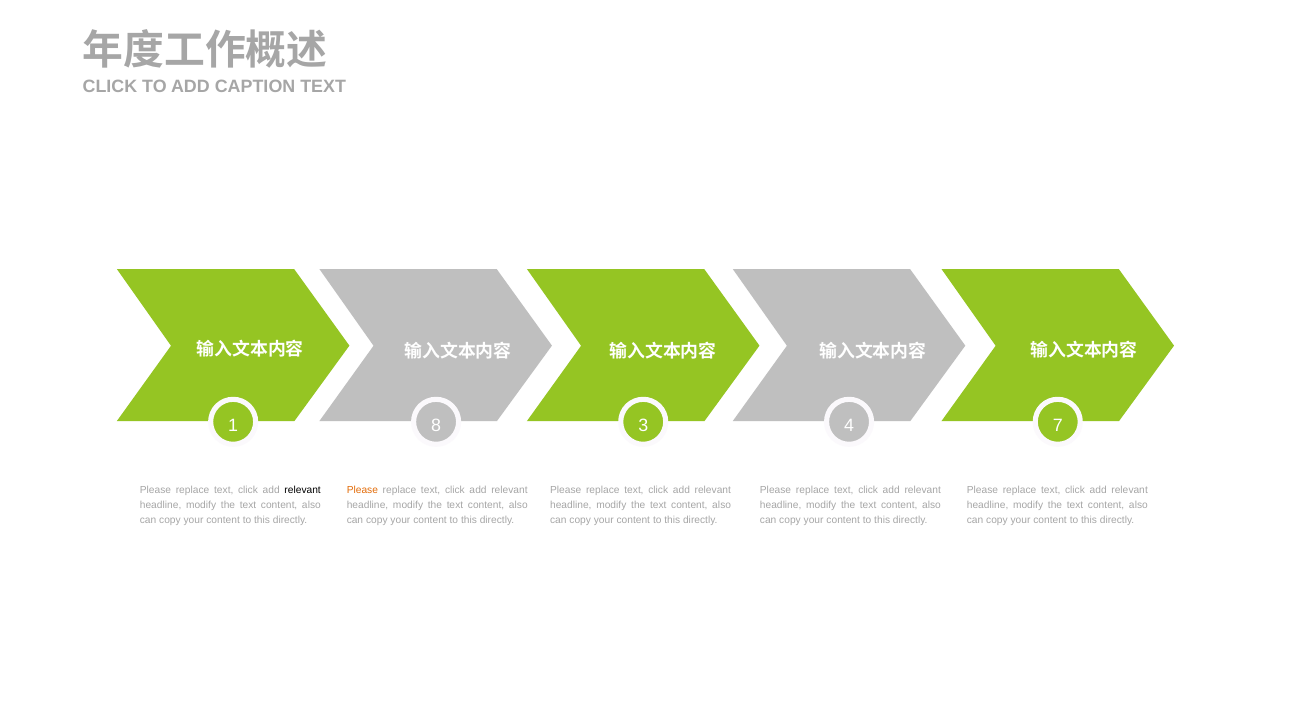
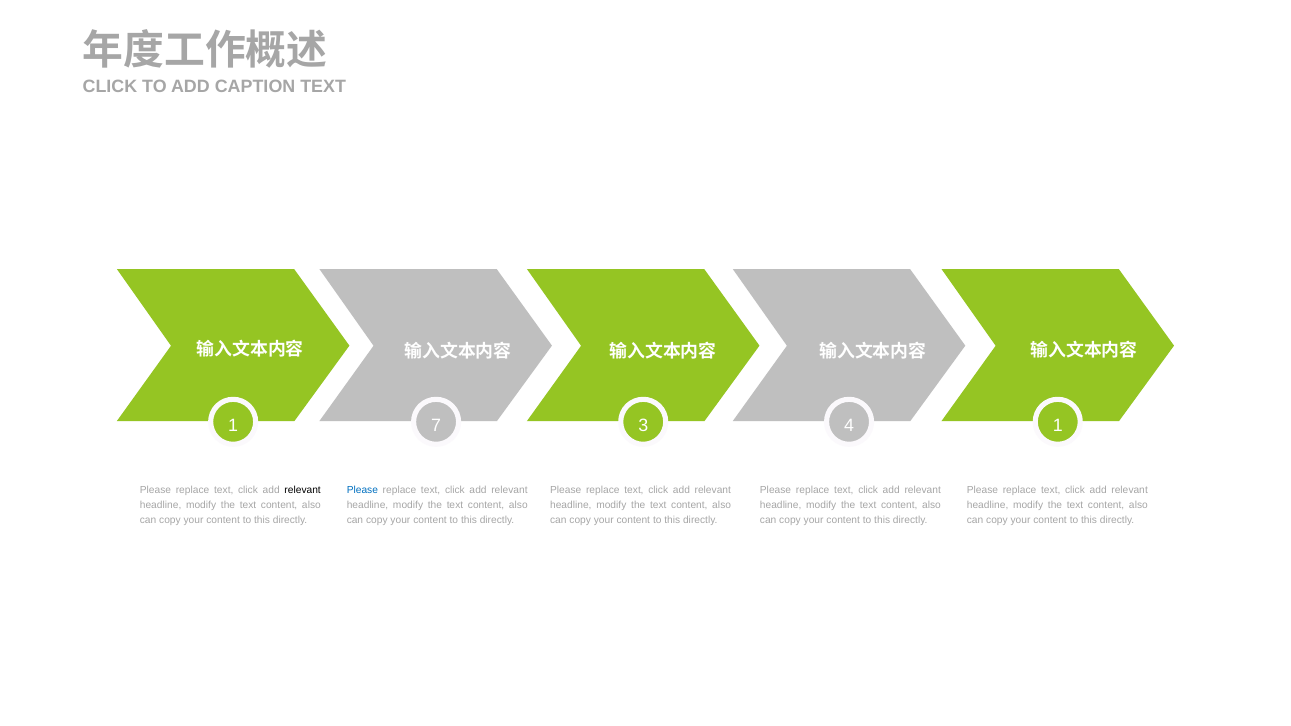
8: 8 -> 7
4 7: 7 -> 1
Please at (362, 491) colour: orange -> blue
